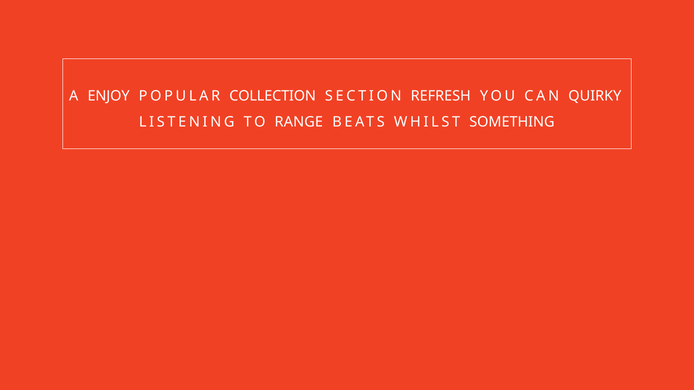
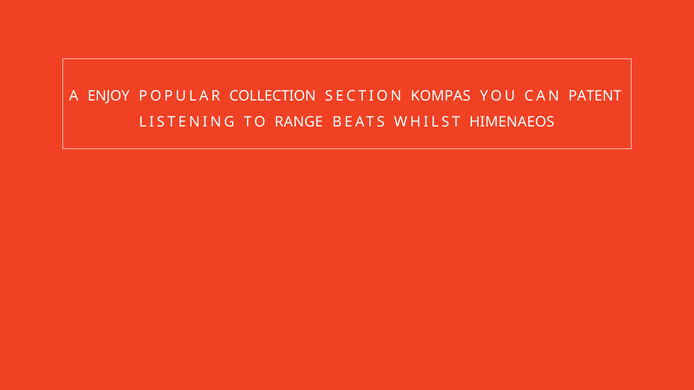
REFRESH: REFRESH -> KOMPAS
QUIRKY: QUIRKY -> PATENT
SOMETHING: SOMETHING -> HIMENAEOS
